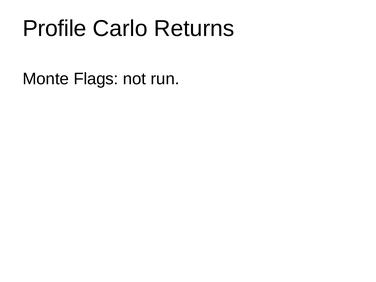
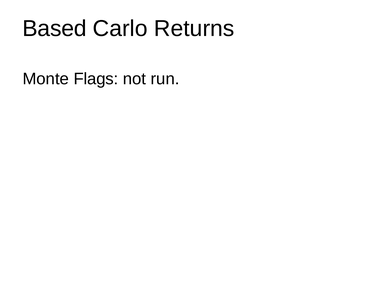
Profile: Profile -> Based
